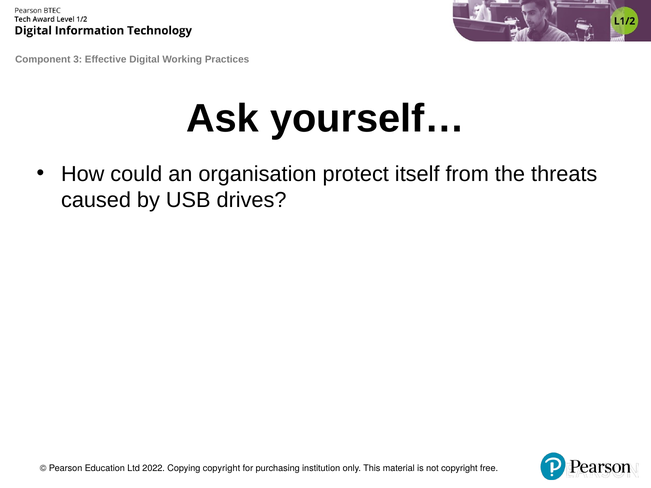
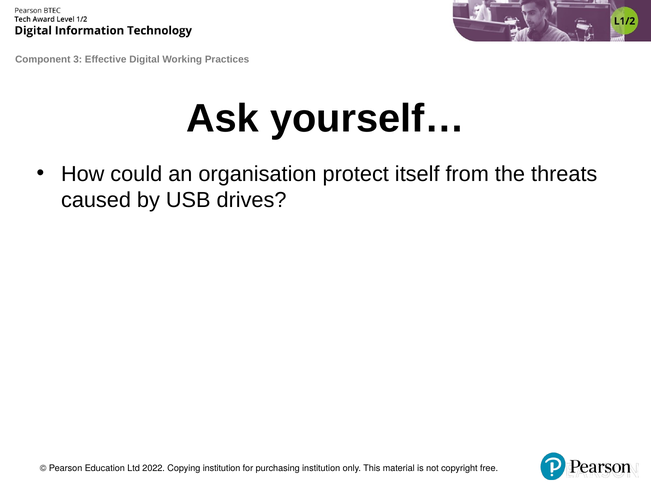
Copying copyright: copyright -> institution
